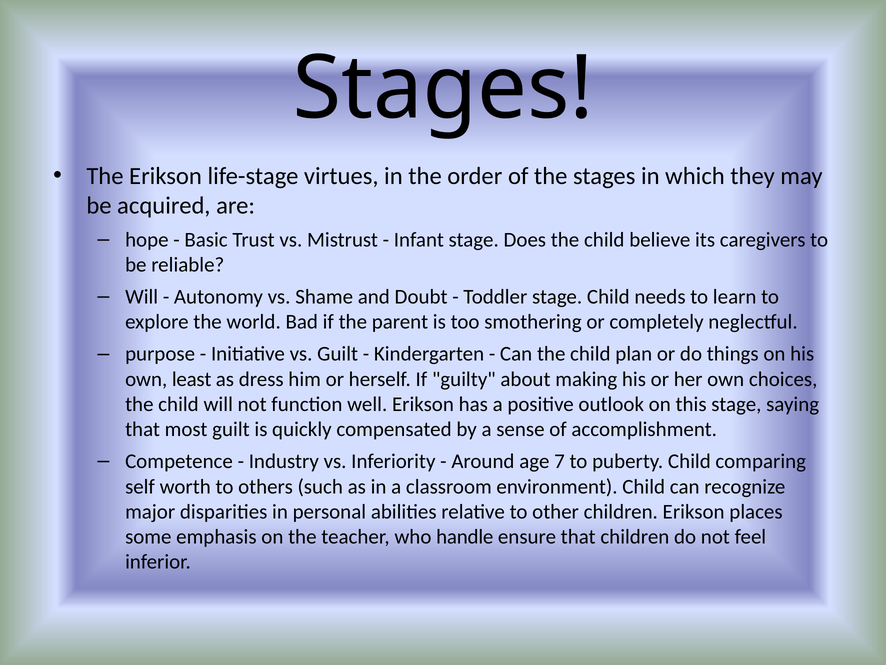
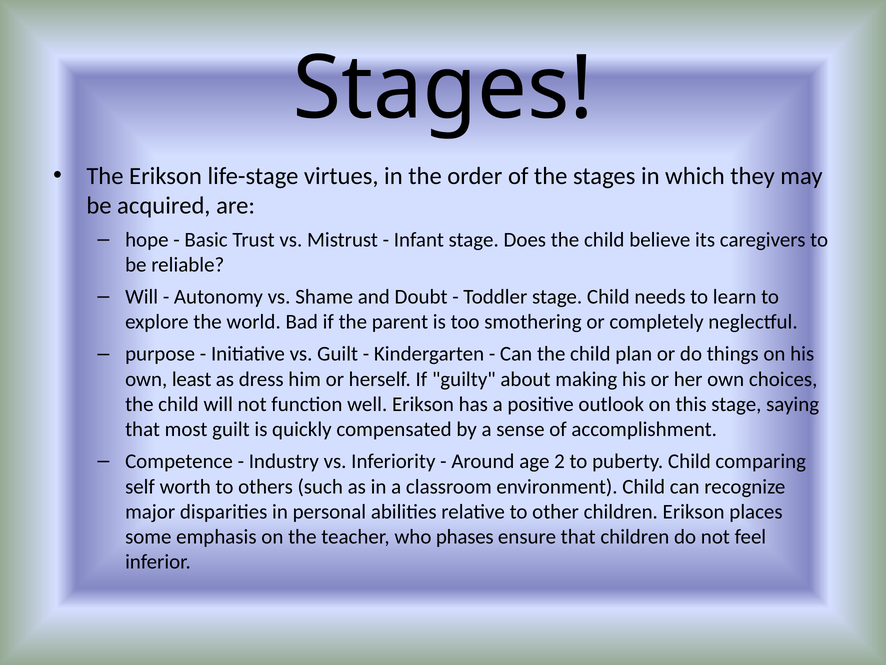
7: 7 -> 2
handle: handle -> phases
